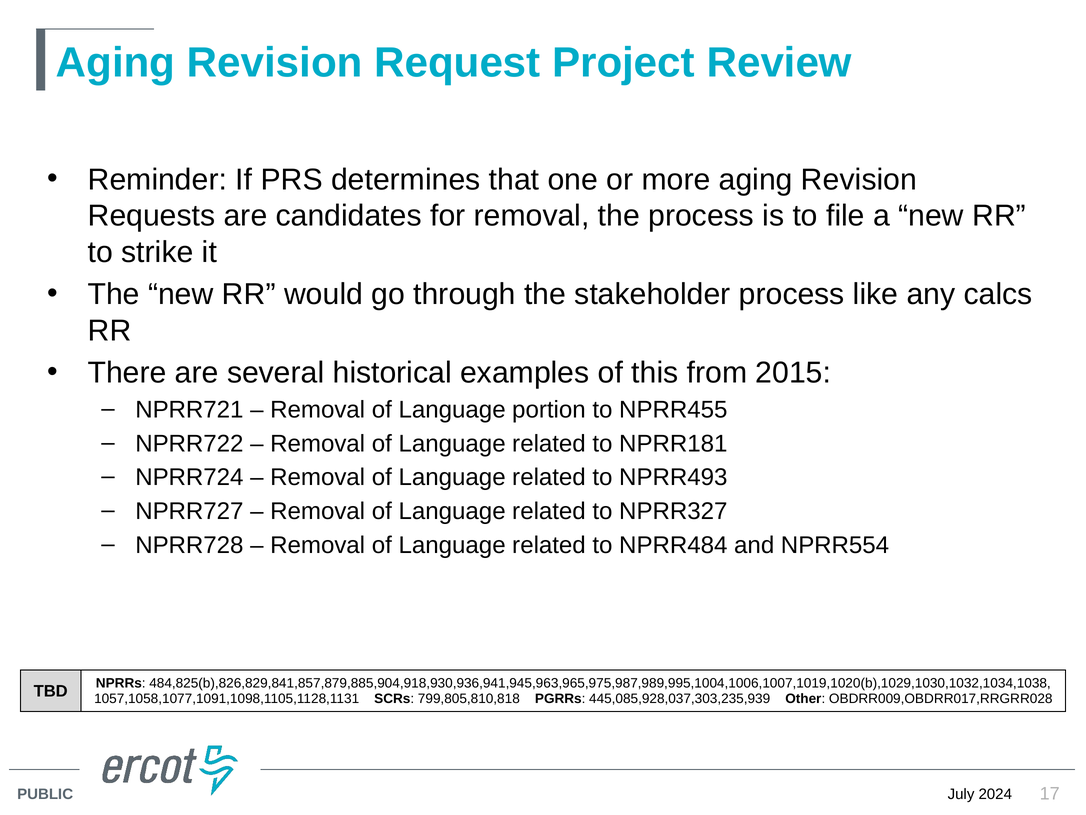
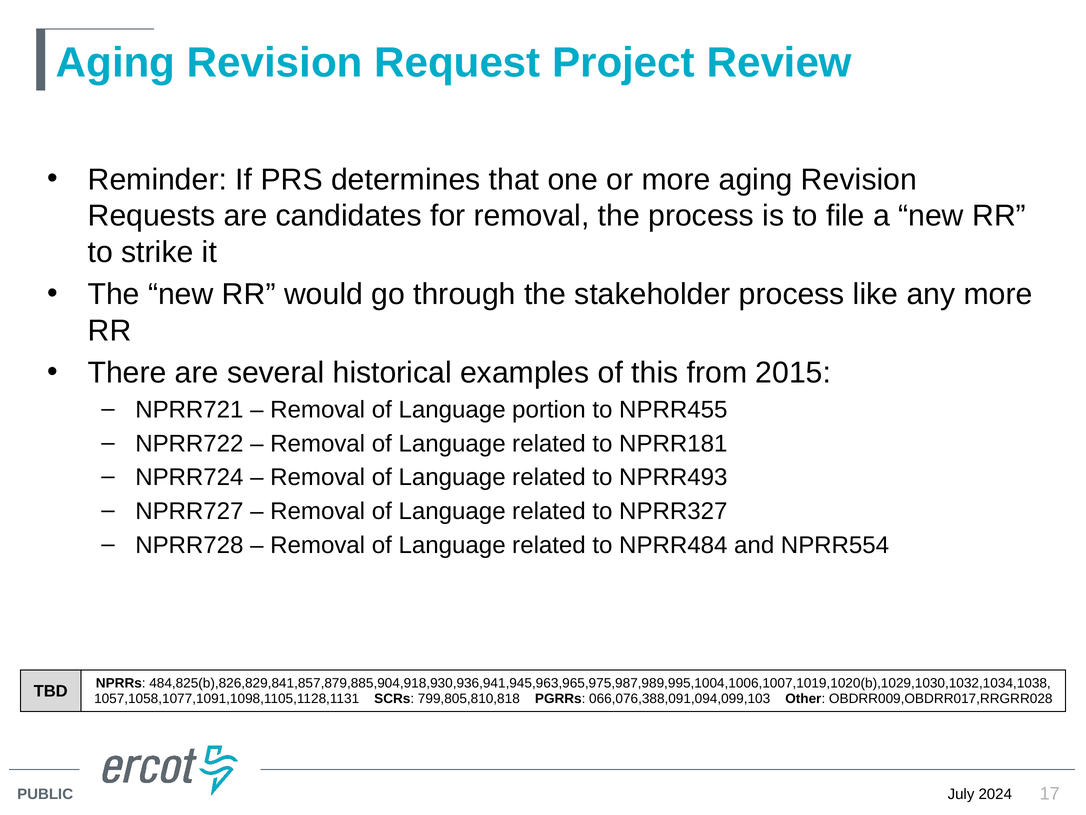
any calcs: calcs -> more
445,085,928,037,303,235,939: 445,085,928,037,303,235,939 -> 066,076,388,091,094,099,103
